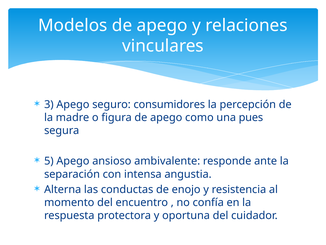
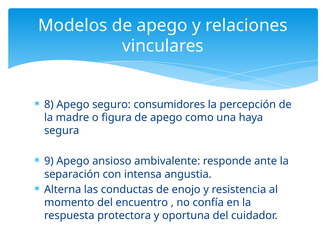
3: 3 -> 8
pues: pues -> haya
5: 5 -> 9
